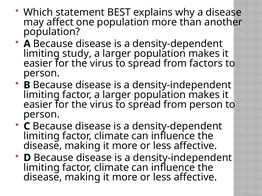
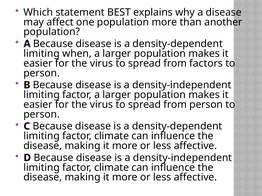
study: study -> when
